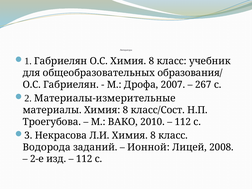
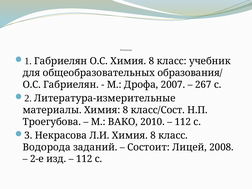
Материалы-измерительные: Материалы-измерительные -> Литература-измерительные
Ионной: Ионной -> Состоит
